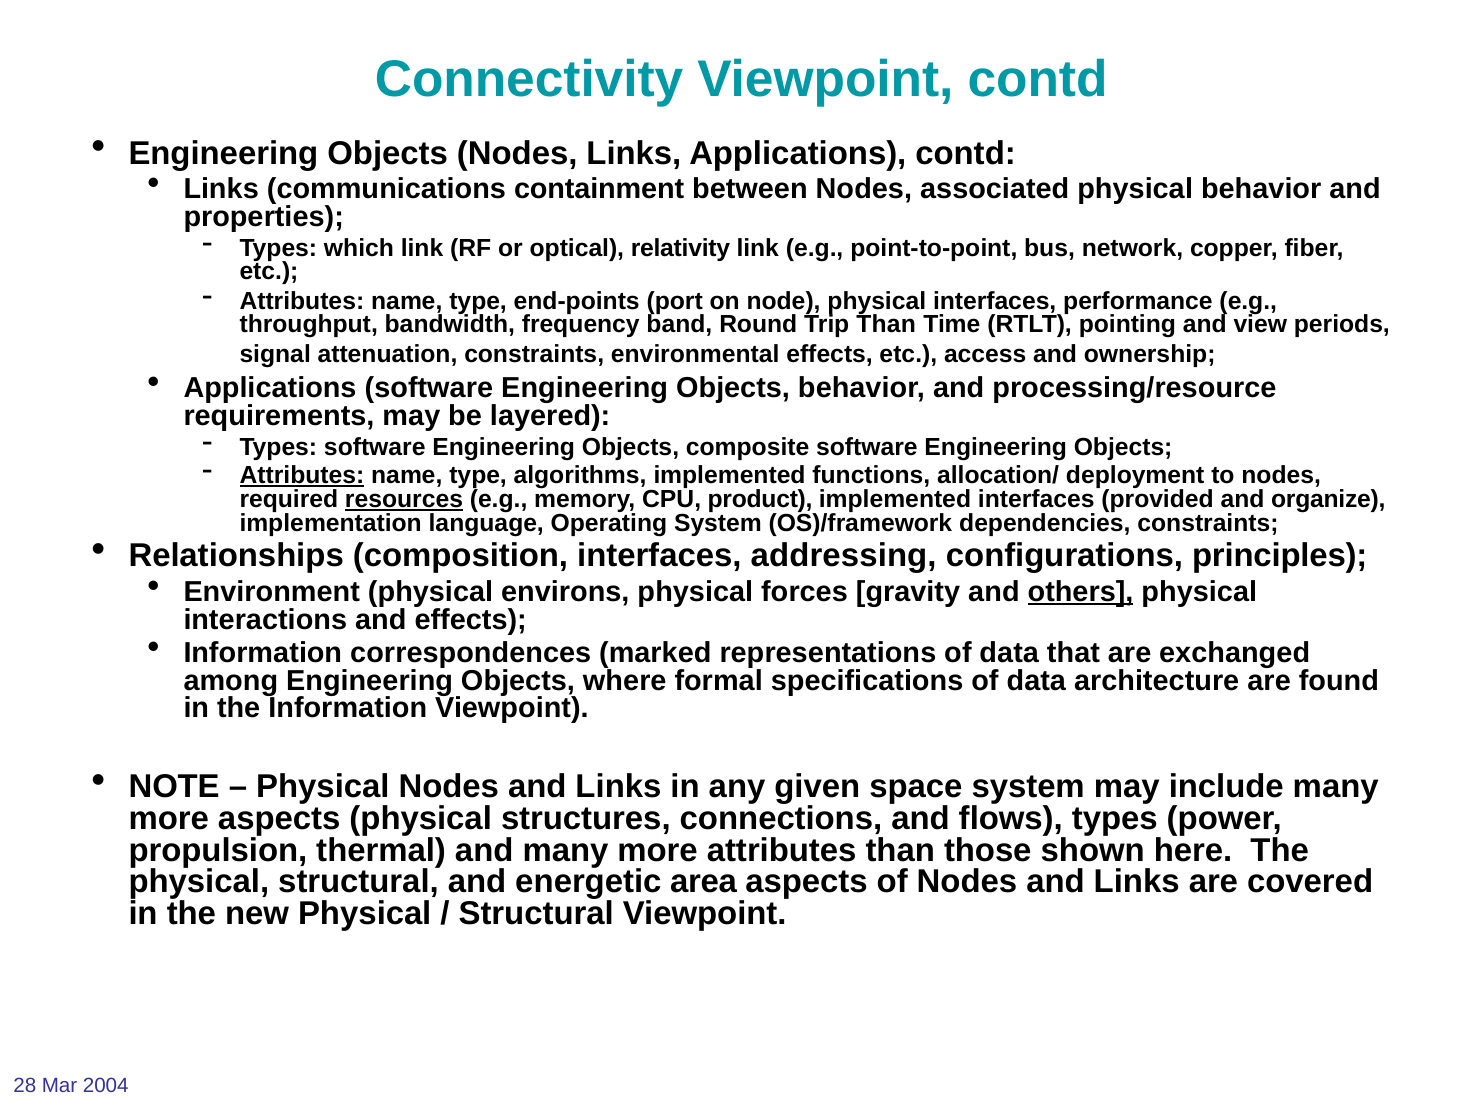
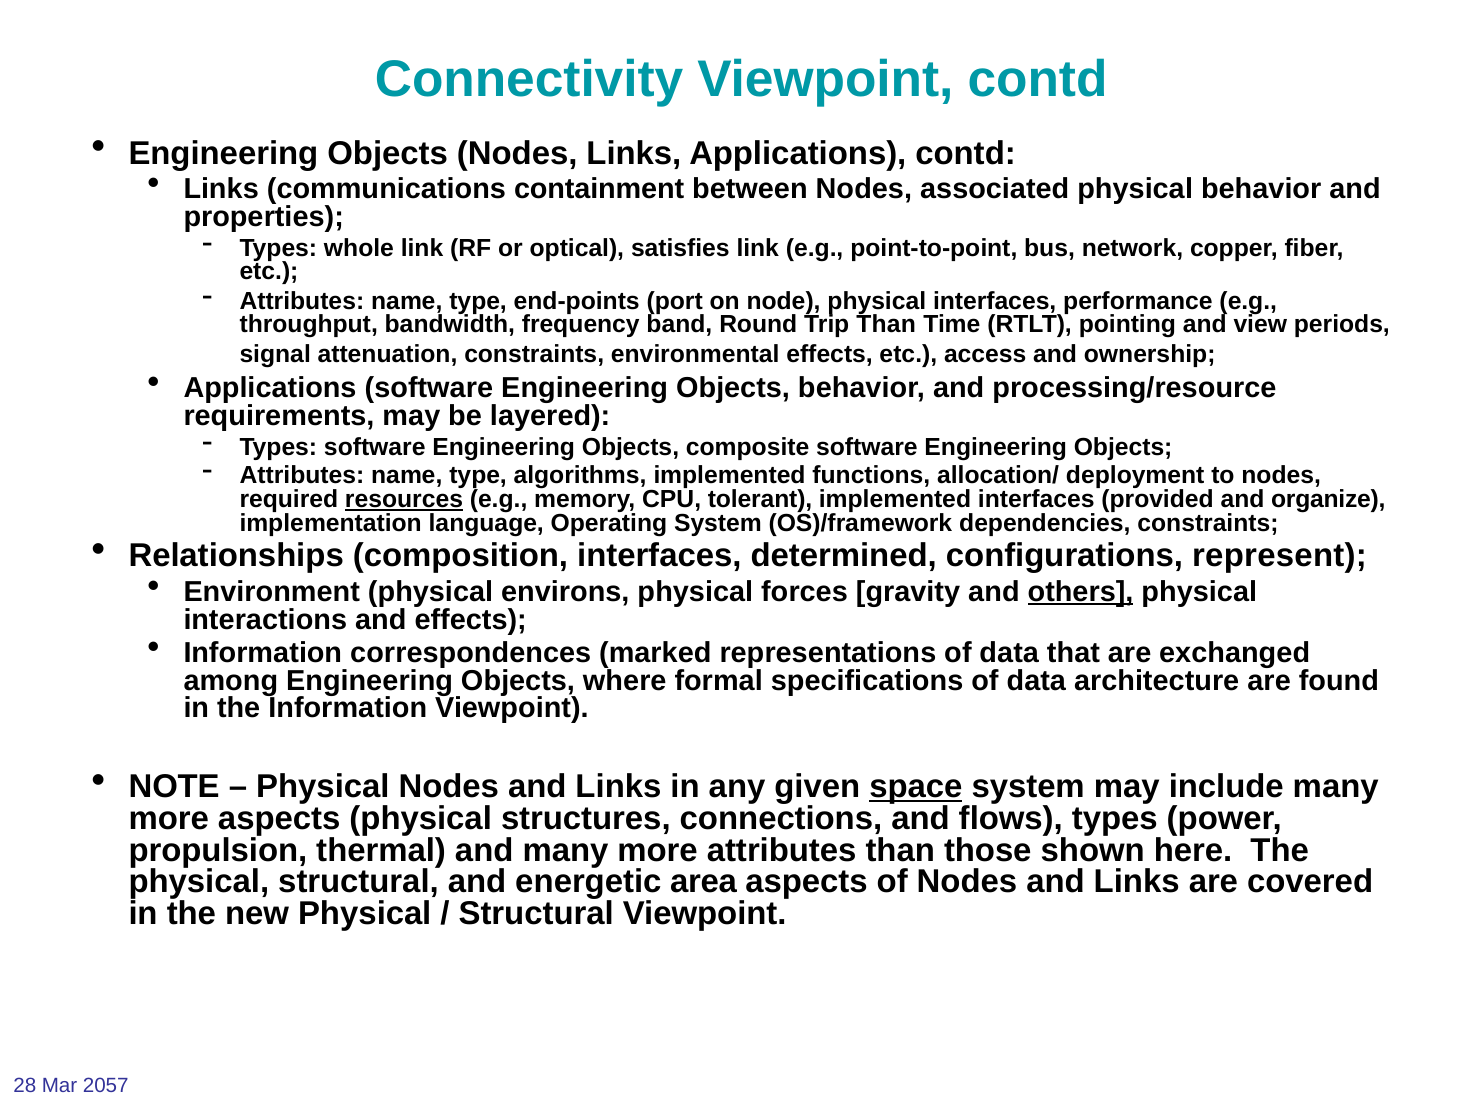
which: which -> whole
relativity: relativity -> satisfies
Attributes at (302, 476) underline: present -> none
product: product -> tolerant
addressing: addressing -> determined
principles: principles -> represent
space underline: none -> present
2004: 2004 -> 2057
